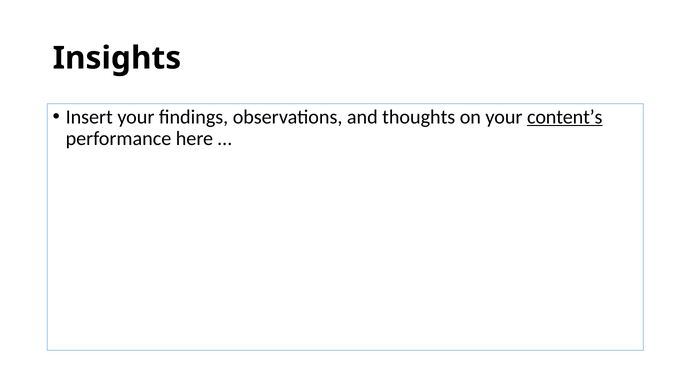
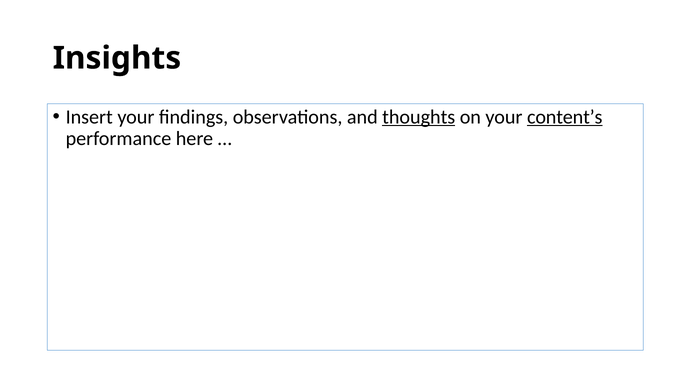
thoughts underline: none -> present
